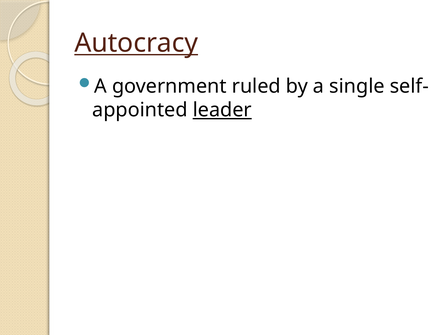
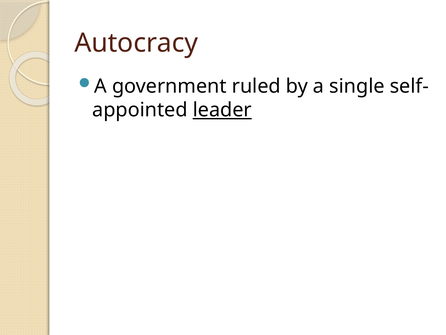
Autocracy underline: present -> none
